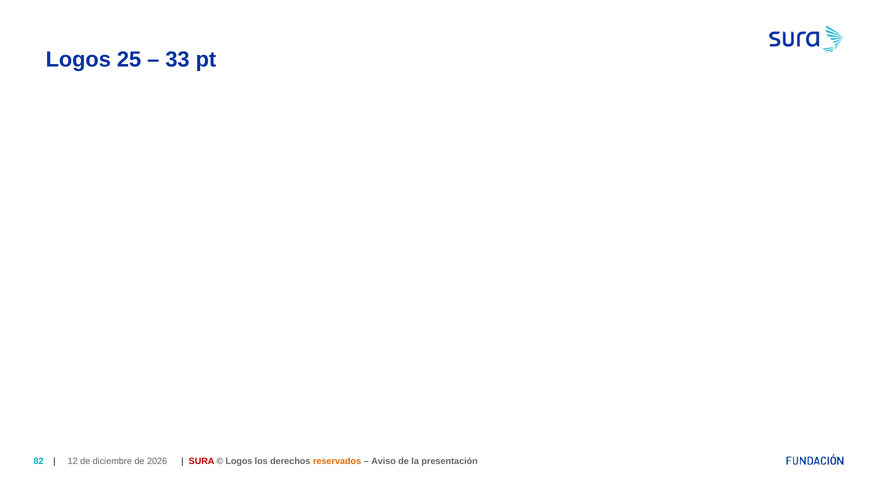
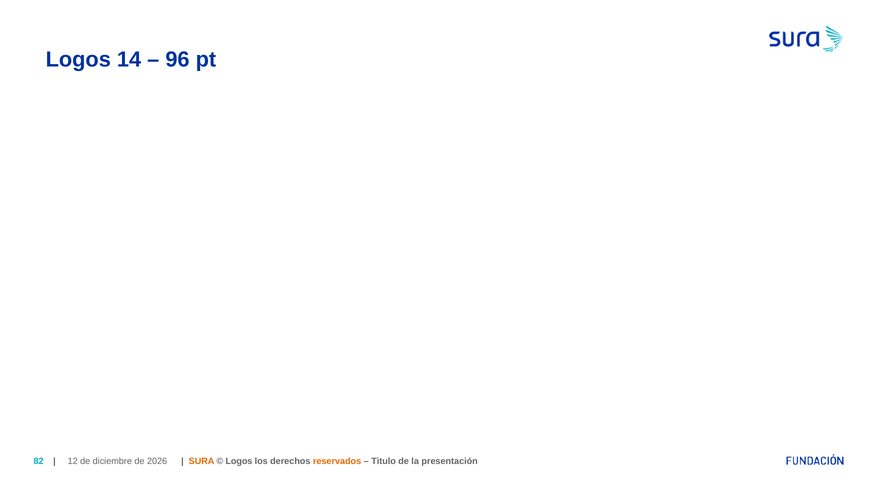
25: 25 -> 14
33: 33 -> 96
SURA colour: red -> orange
Aviso: Aviso -> Titulo
